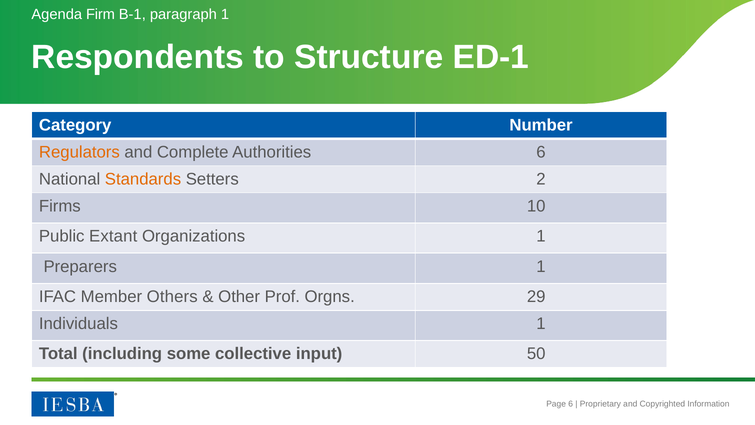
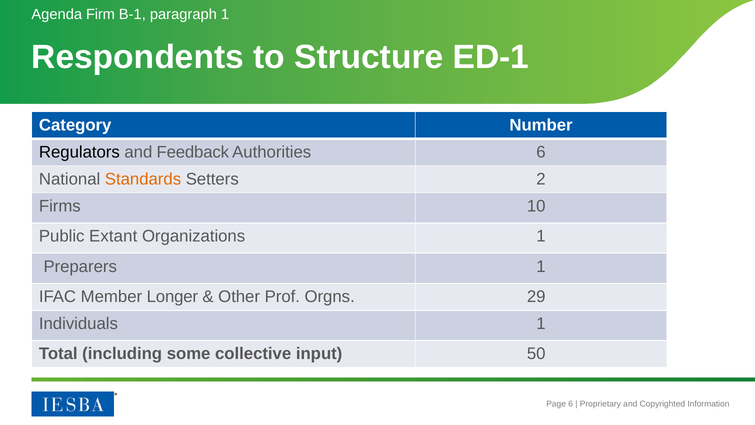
Regulators colour: orange -> black
Complete: Complete -> Feedback
Others: Others -> Longer
